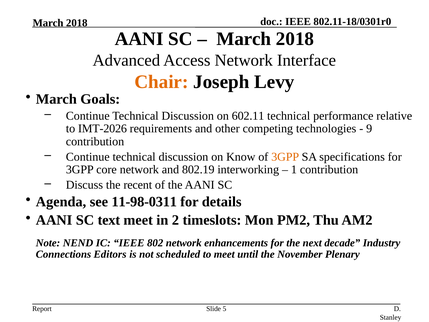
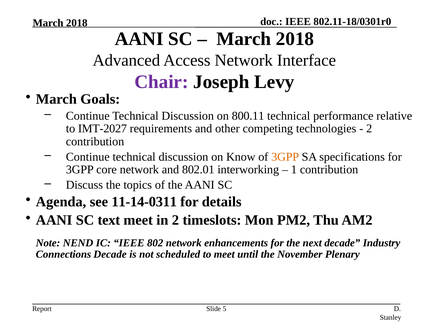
Chair colour: orange -> purple
602.11: 602.11 -> 800.11
IMT-2026: IMT-2026 -> IMT-2027
9 at (369, 129): 9 -> 2
802.19: 802.19 -> 802.01
recent: recent -> topics
11-98-0311: 11-98-0311 -> 11-14-0311
Connections Editors: Editors -> Decade
